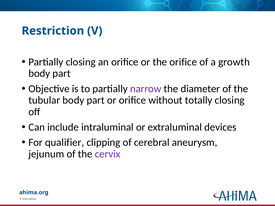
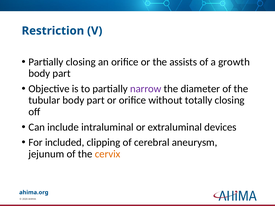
the orifice: orifice -> assists
qualifier: qualifier -> included
cervix colour: purple -> orange
